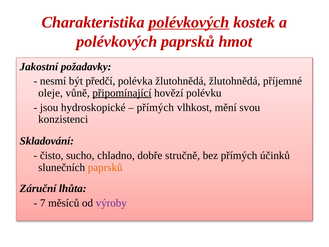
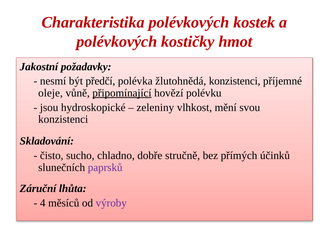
polévkových at (189, 22) underline: present -> none
polévkových paprsků: paprsků -> kostičky
žlutohnědá žlutohnědá: žlutohnědá -> konzistenci
přímých at (155, 107): přímých -> zeleniny
paprsků at (105, 167) colour: orange -> purple
7: 7 -> 4
